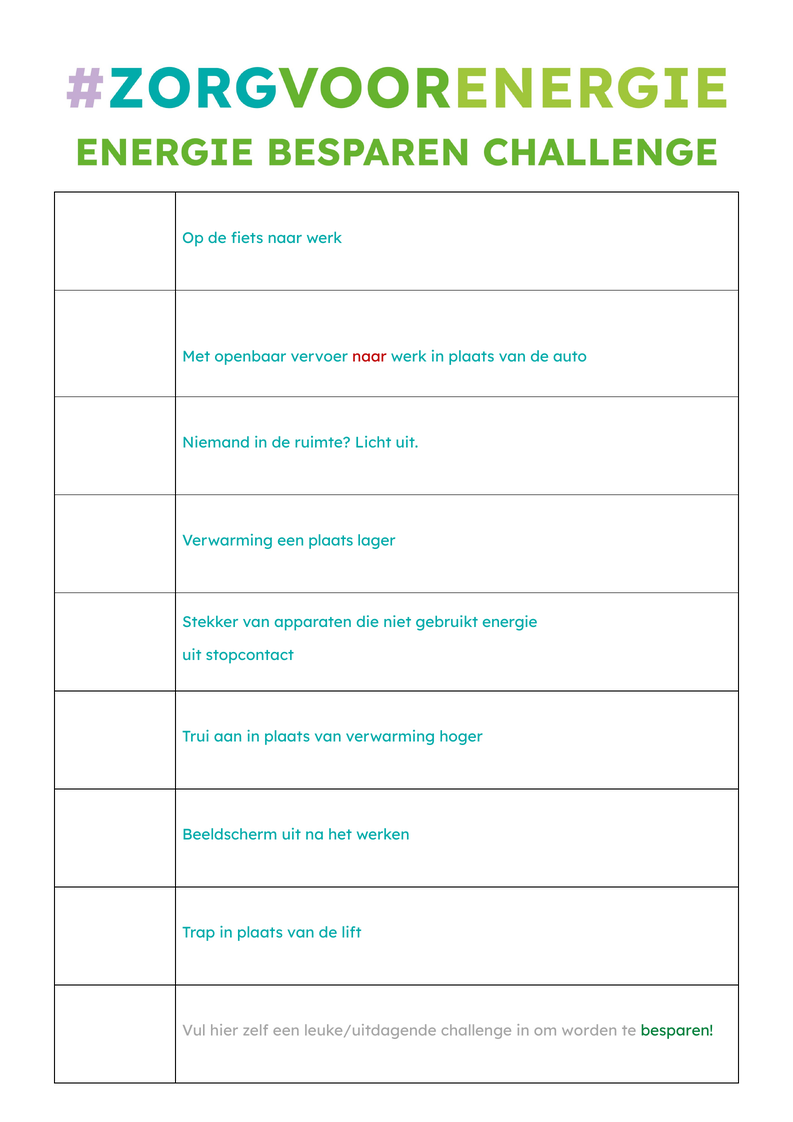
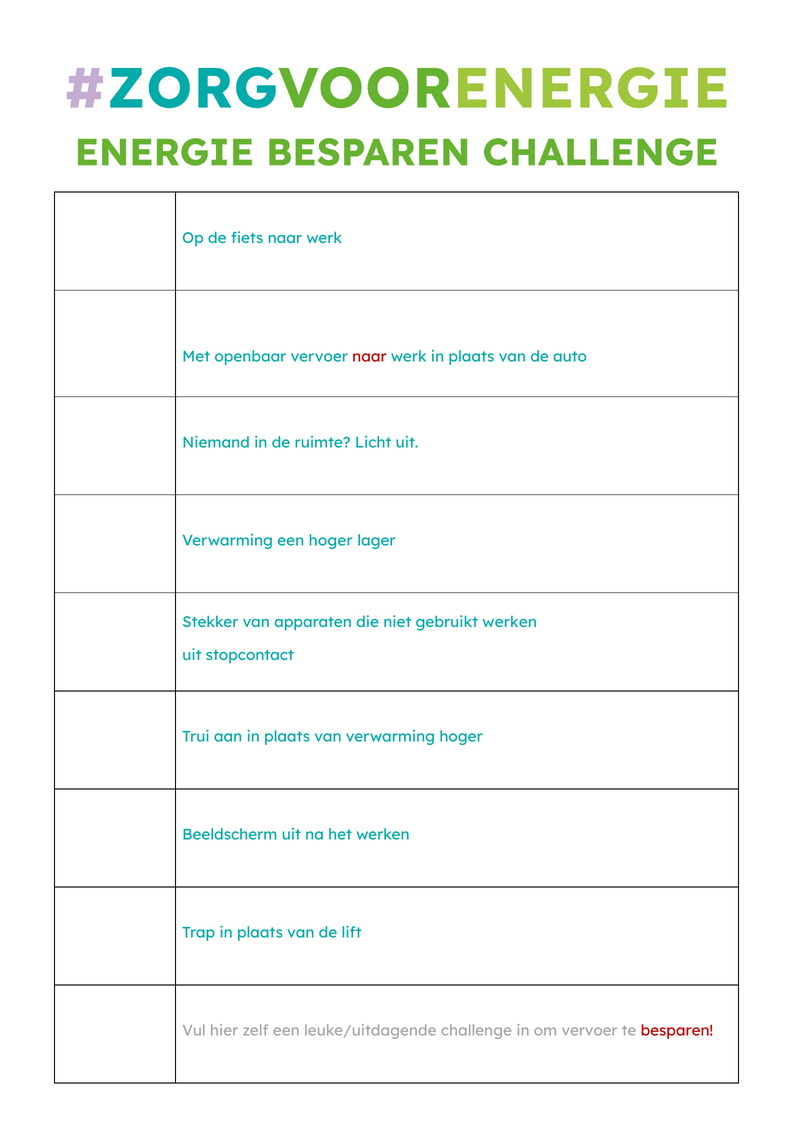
een plaats: plaats -> hoger
gebruikt energie: energie -> werken
om worden: worden -> vervoer
besparen colour: green -> red
